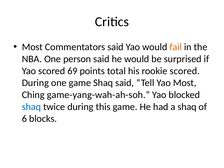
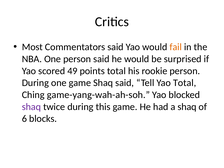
69: 69 -> 49
rookie scored: scored -> person
Yao Most: Most -> Total
shaq at (31, 107) colour: blue -> purple
